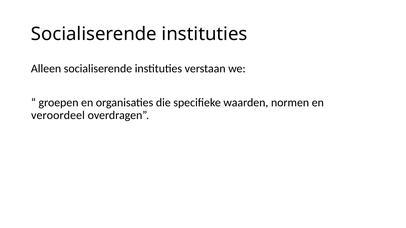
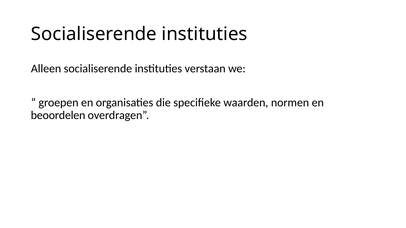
veroordeel: veroordeel -> beoordelen
